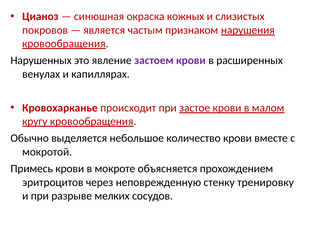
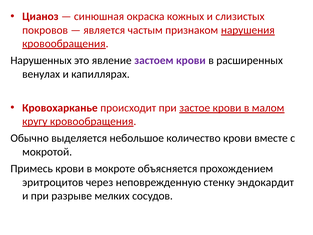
тренировку: тренировку -> эндокардит
